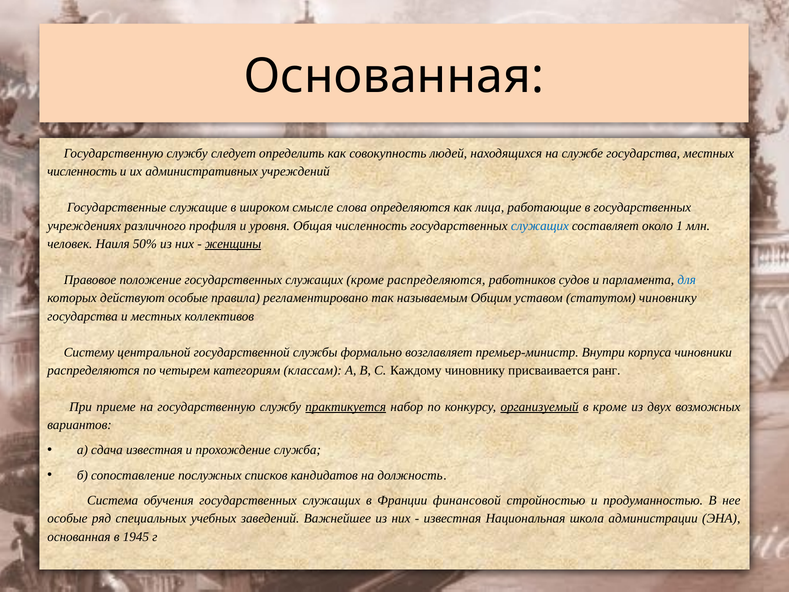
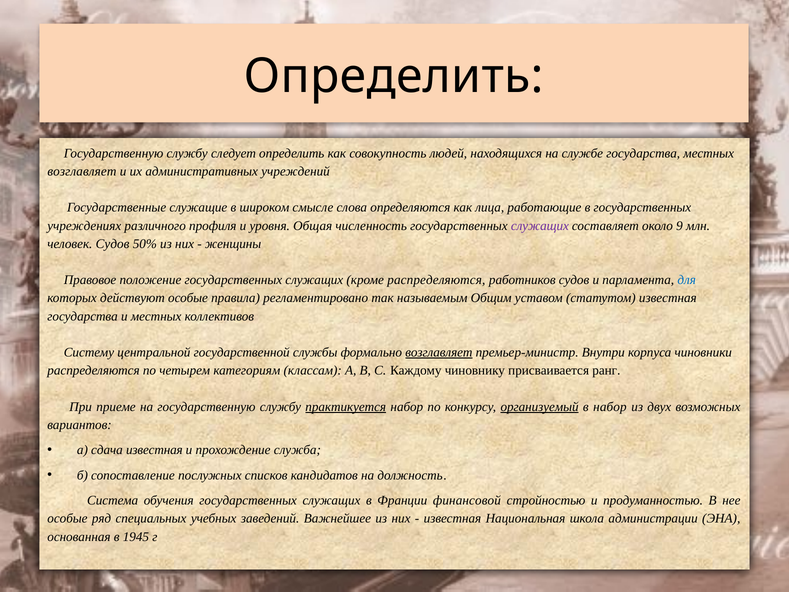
Основанная at (394, 76): Основанная -> Определить
численность at (82, 171): численность -> возглавляет
служащих at (540, 226) colour: blue -> purple
1: 1 -> 9
человек Наиля: Наиля -> Судов
женщины underline: present -> none
статутом чиновнику: чиновнику -> известная
возглавляет at (439, 352) underline: none -> present
в кроме: кроме -> набор
